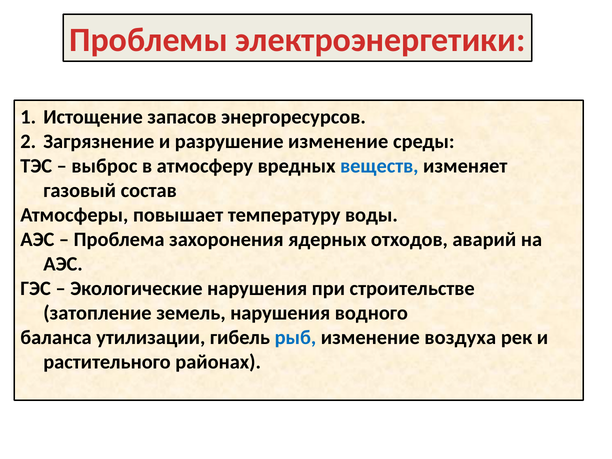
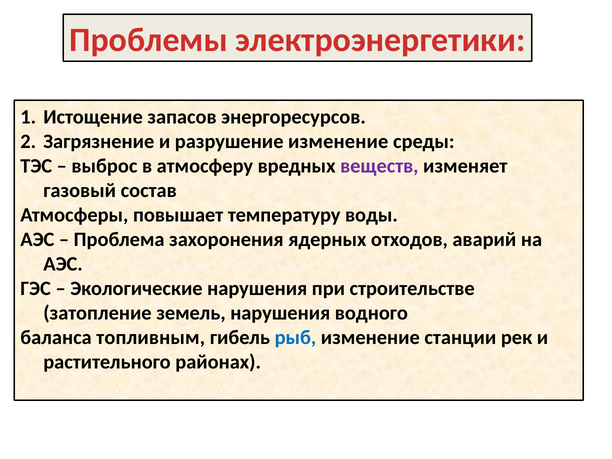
веществ colour: blue -> purple
утилизации: утилизации -> топливным
воздуха: воздуха -> станции
